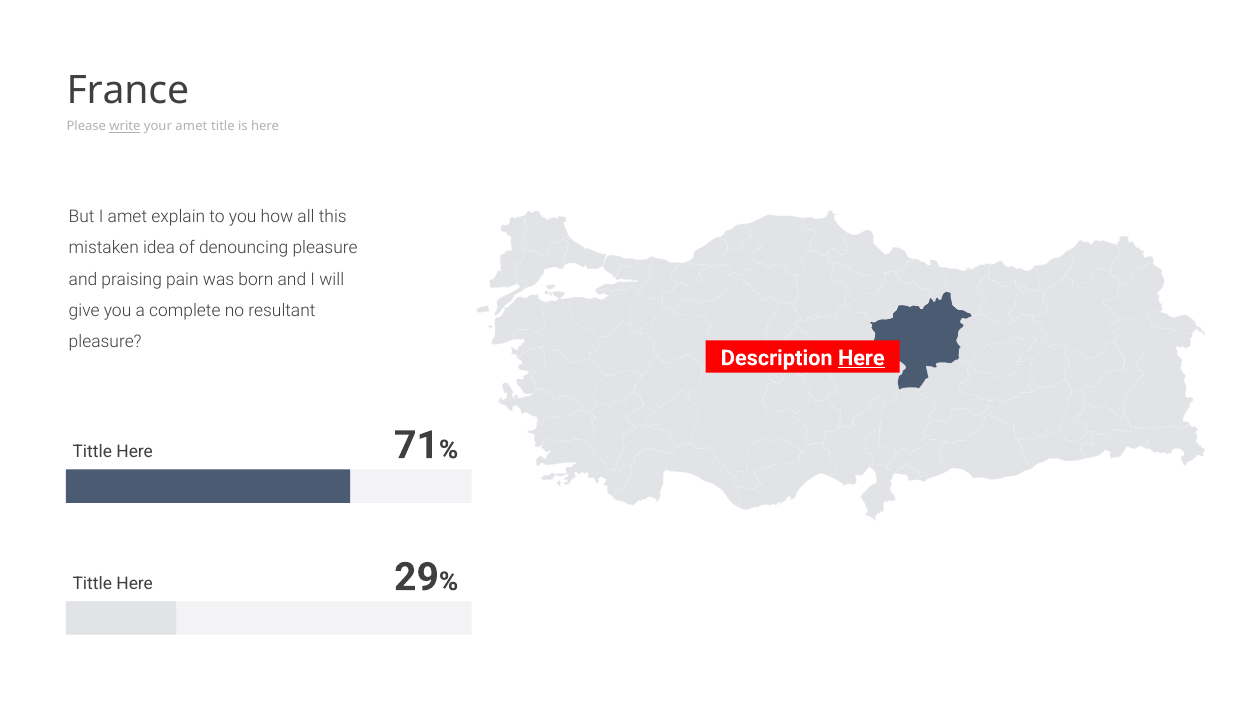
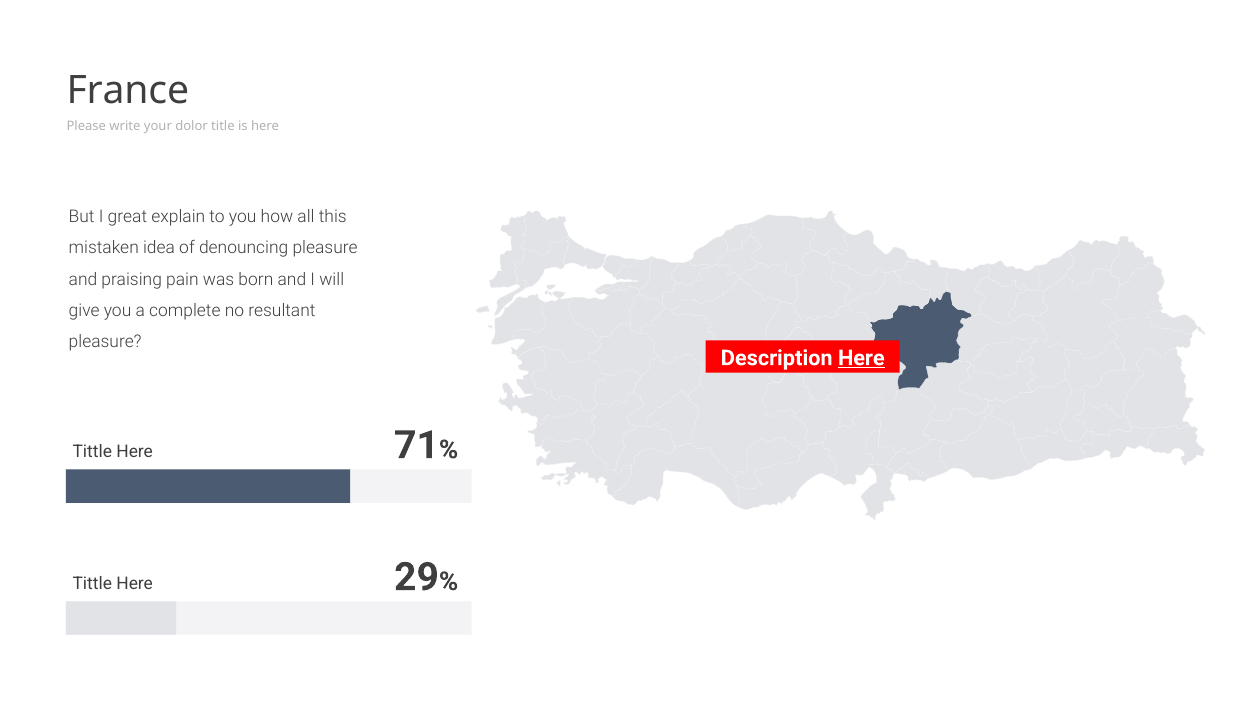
write underline: present -> none
your amet: amet -> dolor
I amet: amet -> great
